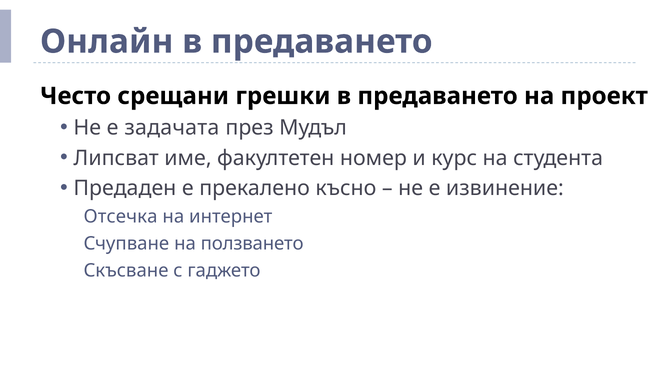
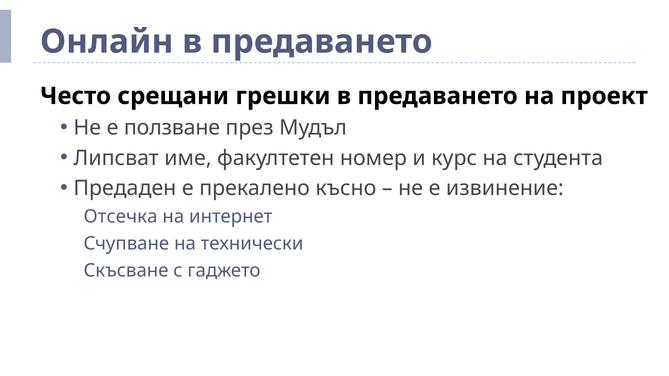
задачата: задачата -> ползване
ползването: ползването -> технически
